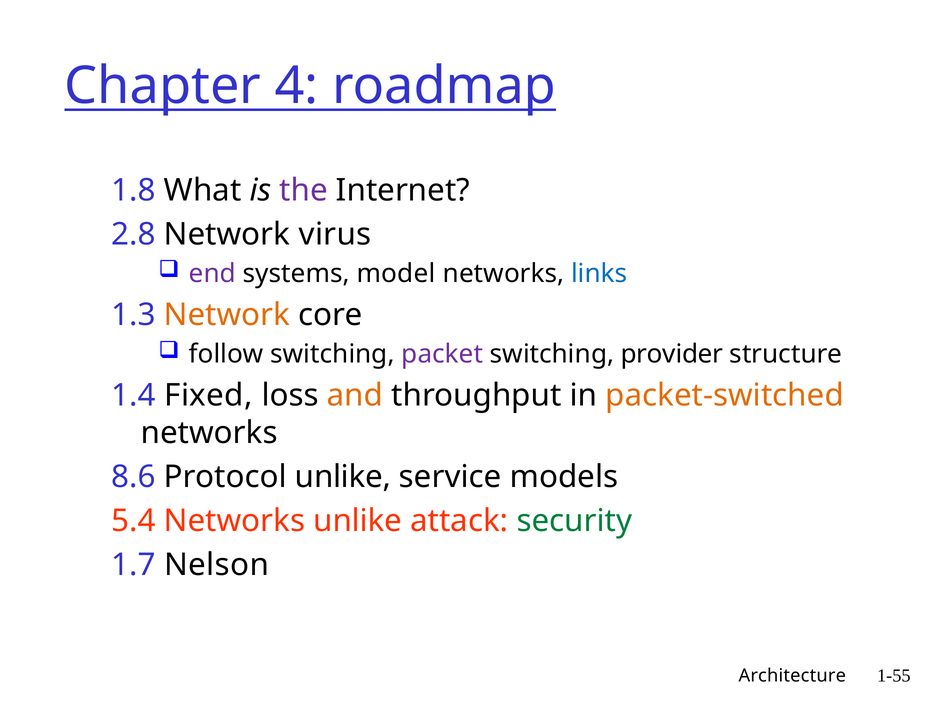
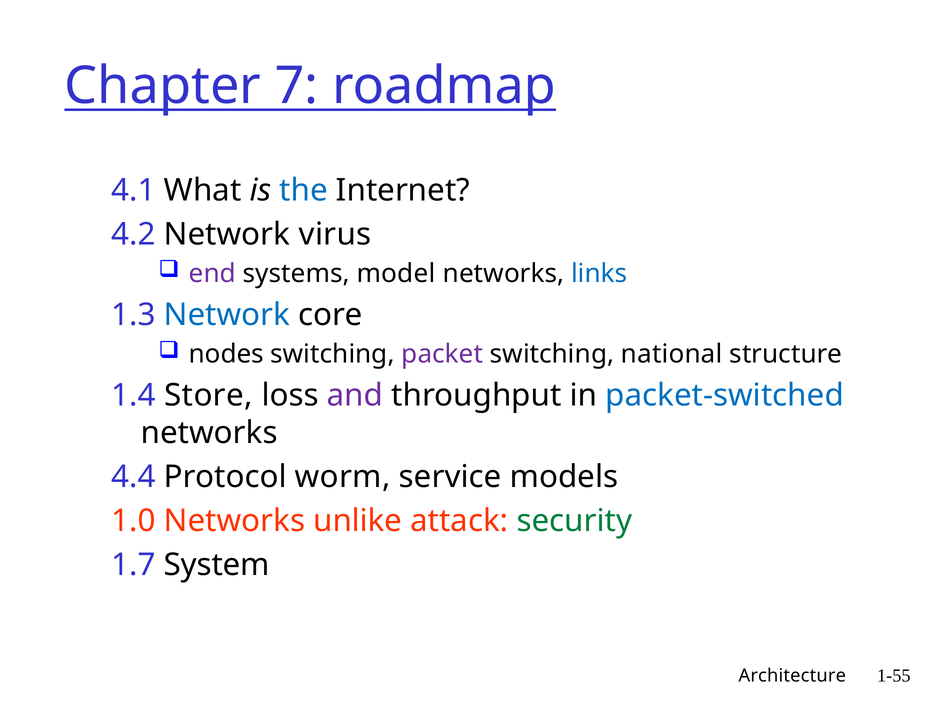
4: 4 -> 7
1.8: 1.8 -> 4.1
the colour: purple -> blue
2.8: 2.8 -> 4.2
Network at (227, 315) colour: orange -> blue
follow: follow -> nodes
provider: provider -> national
Fixed: Fixed -> Store
and colour: orange -> purple
packet-switched colour: orange -> blue
8.6: 8.6 -> 4.4
Protocol unlike: unlike -> worm
5.4: 5.4 -> 1.0
Nelson: Nelson -> System
